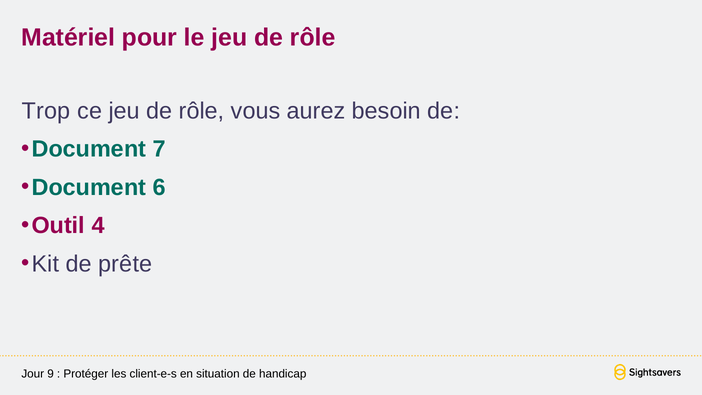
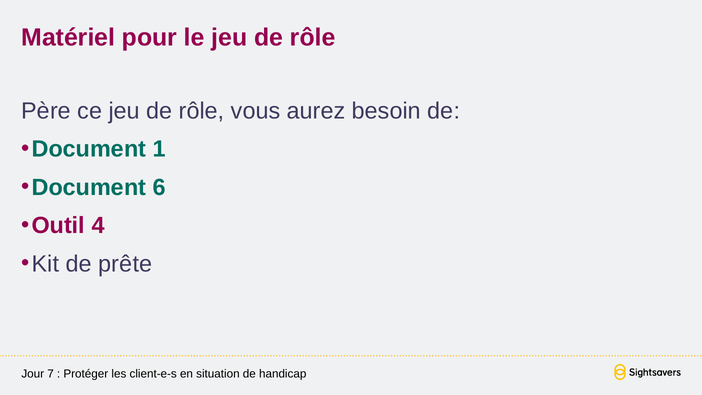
Trop: Trop -> Père
7: 7 -> 1
9: 9 -> 7
